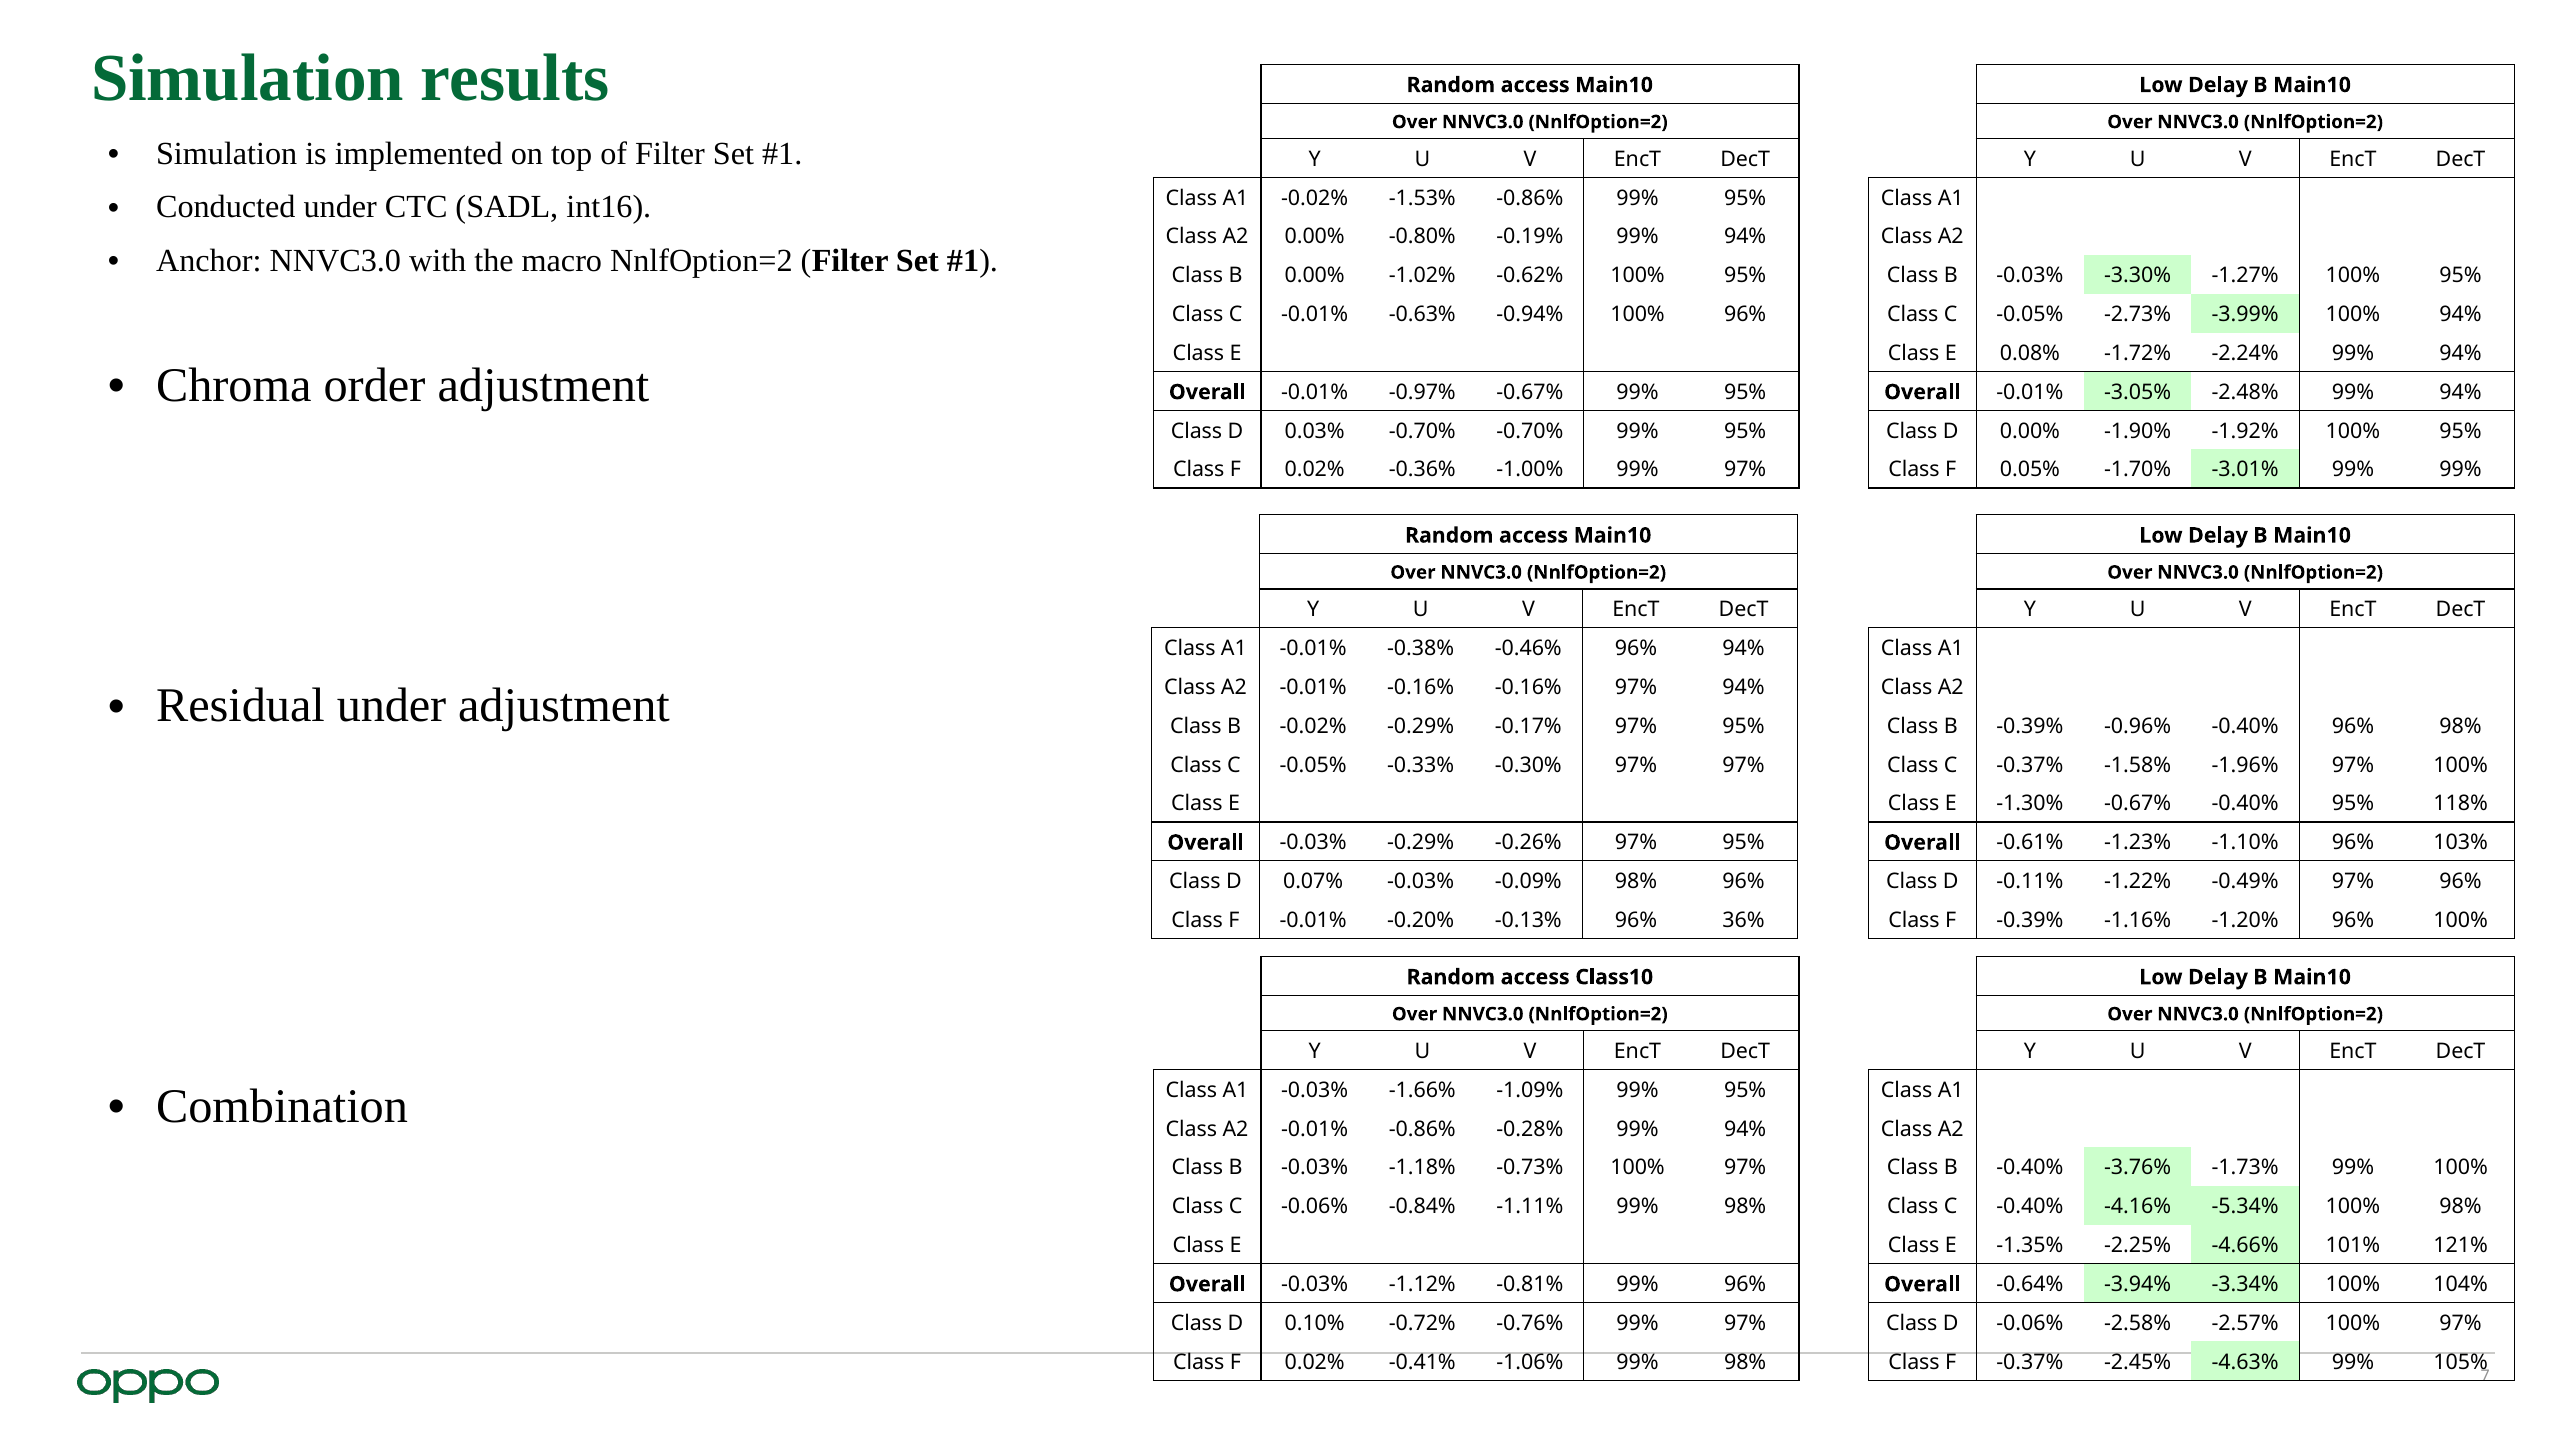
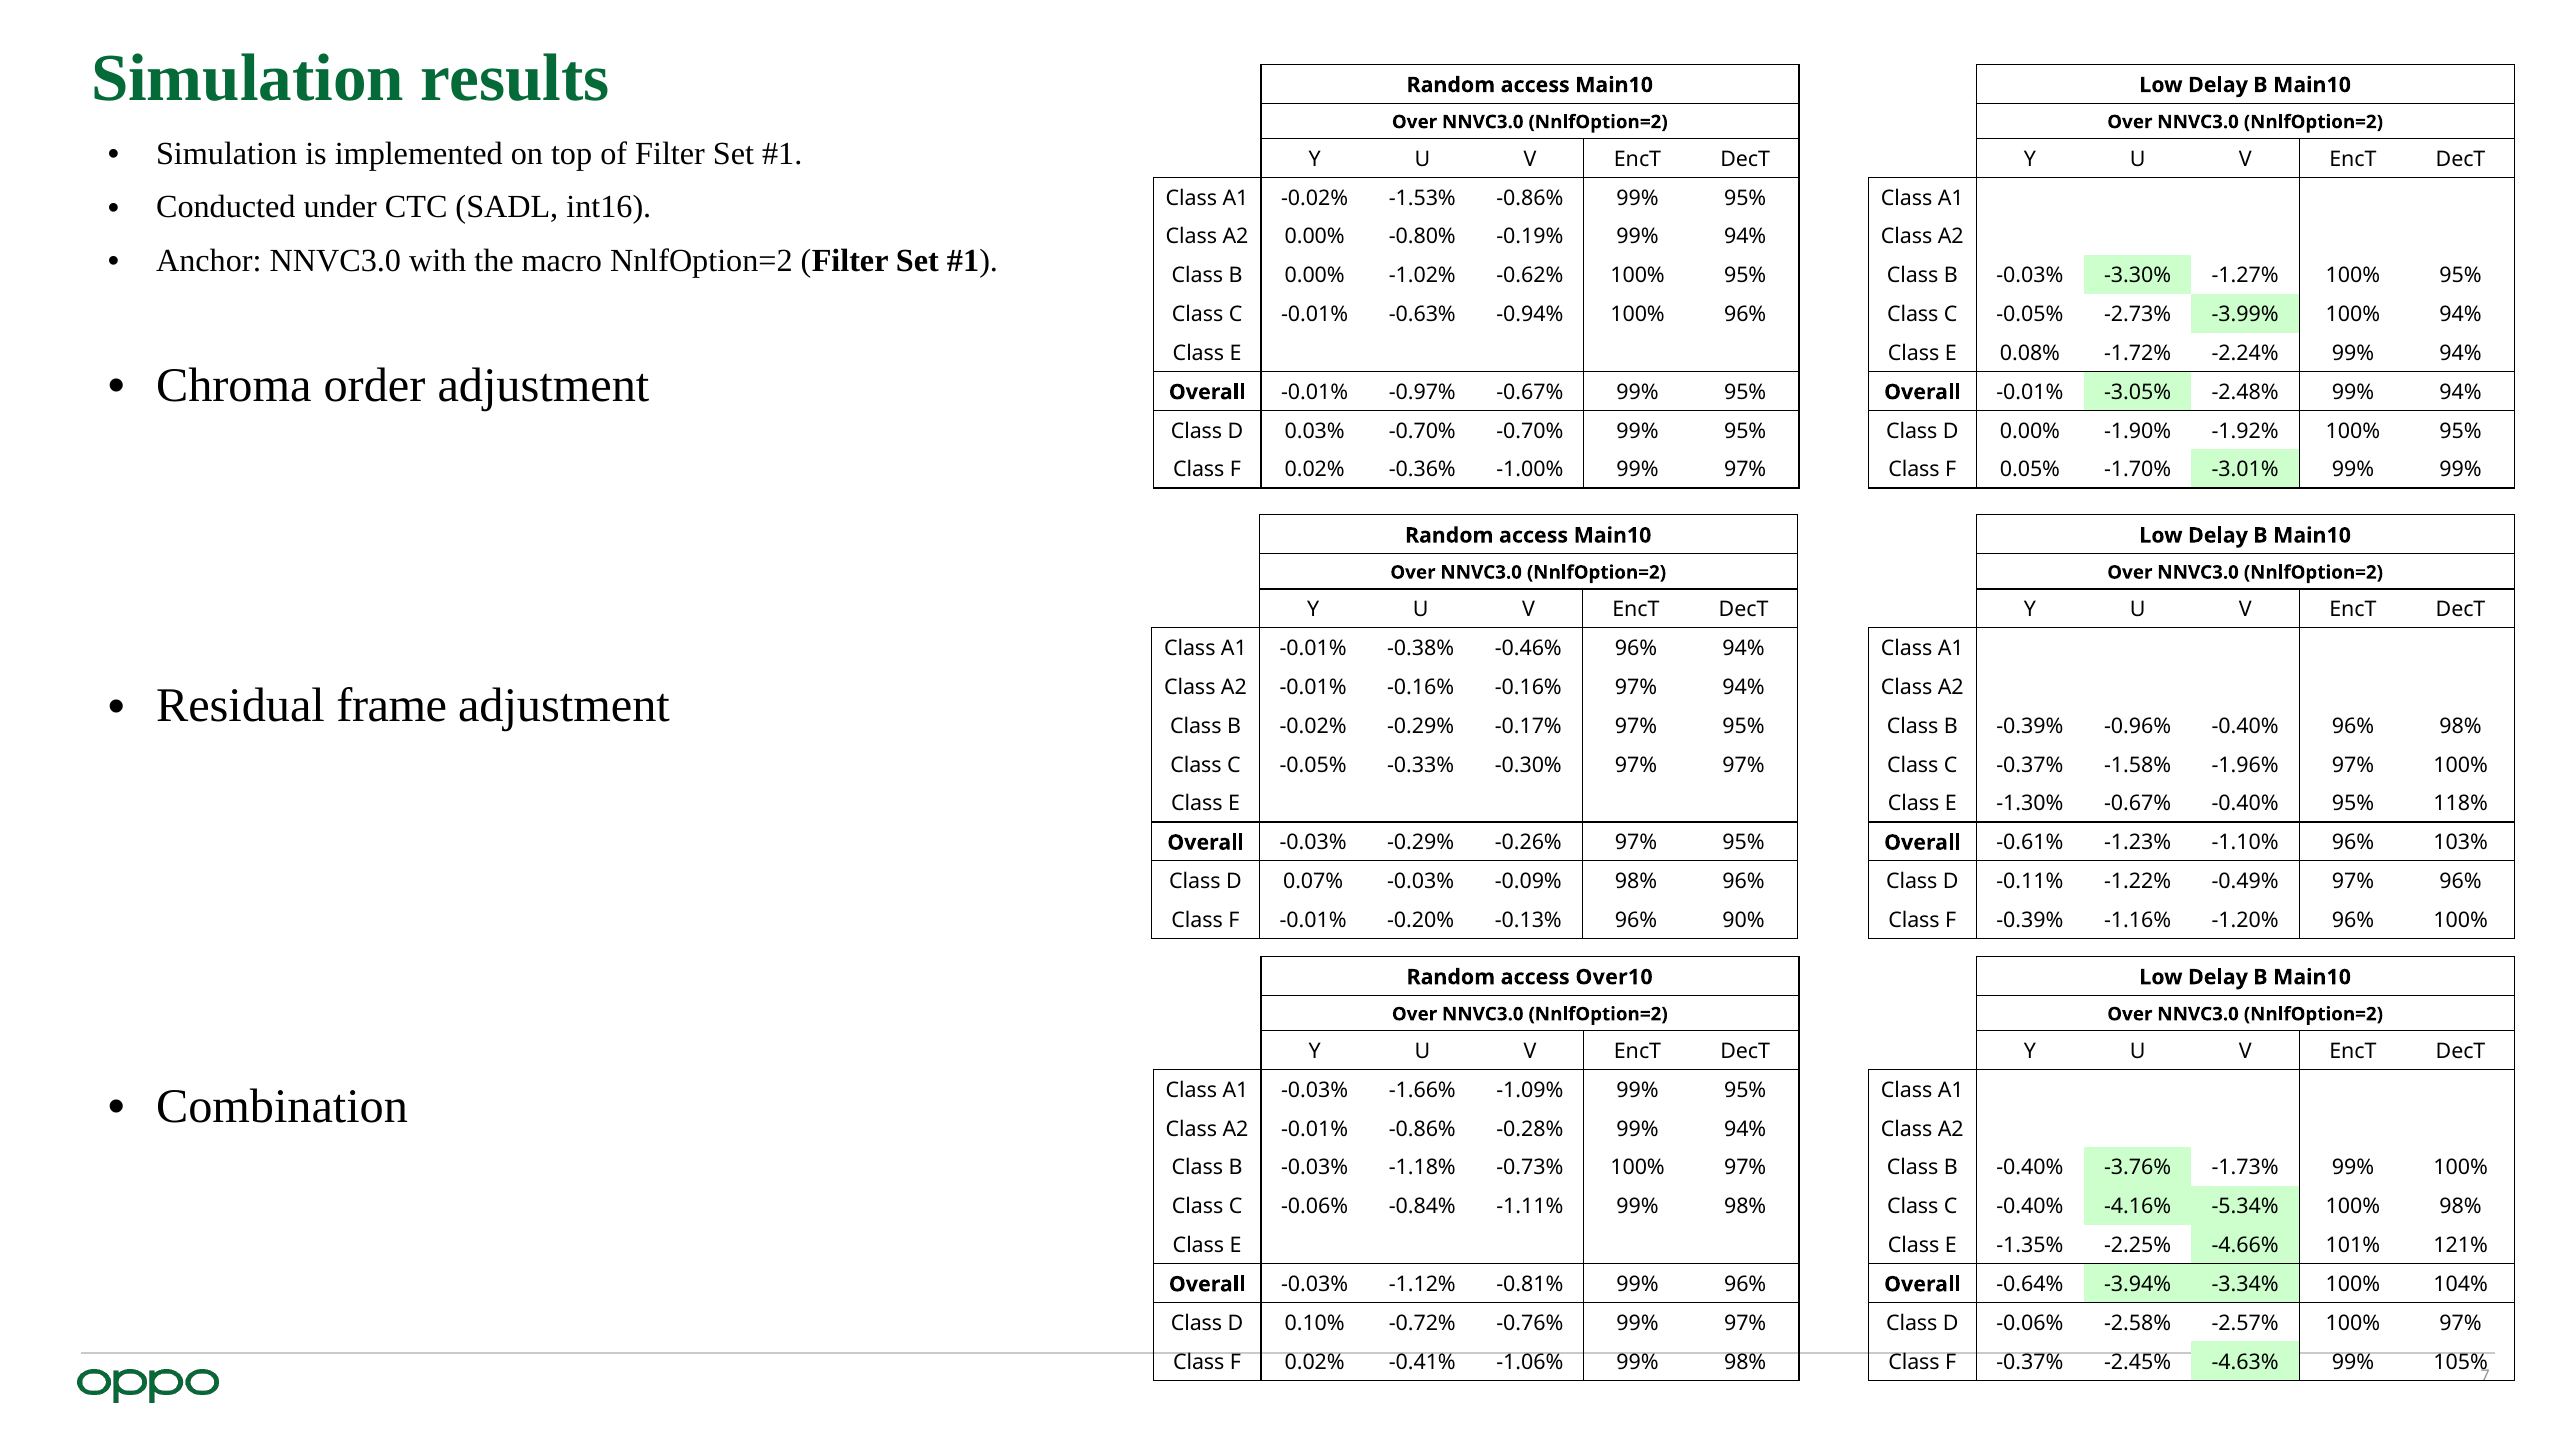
Residual under: under -> frame
36%: 36% -> 90%
Class10: Class10 -> Over10
